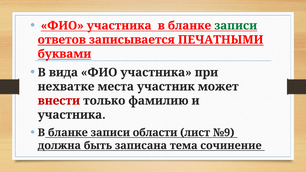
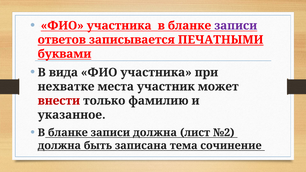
записи at (236, 26) colour: green -> purple
участника at (72, 115): участника -> указанное
записи области: области -> должна
№9: №9 -> №2
